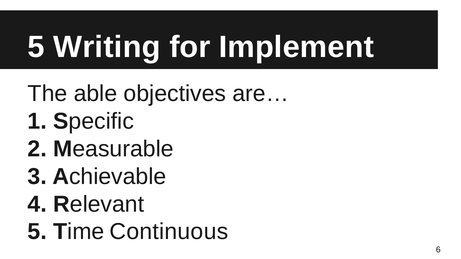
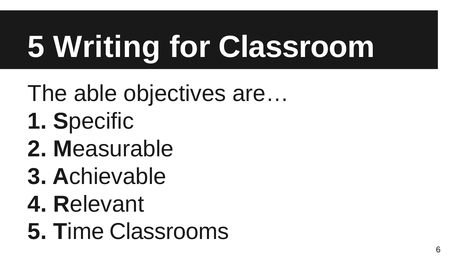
Implement: Implement -> Classroom
Continuous: Continuous -> Classrooms
